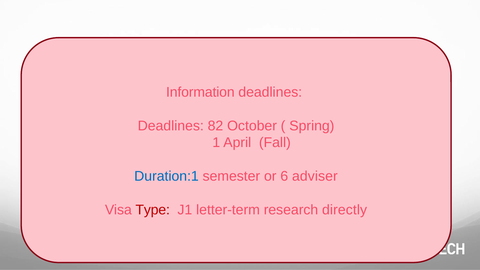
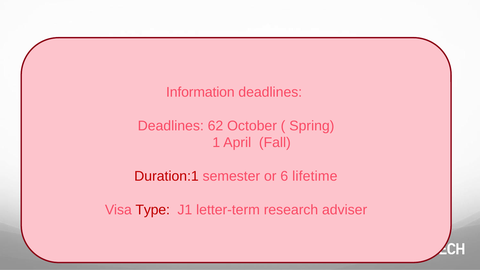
82: 82 -> 62
Duration:1 colour: blue -> red
adviser: adviser -> lifetime
directly: directly -> adviser
